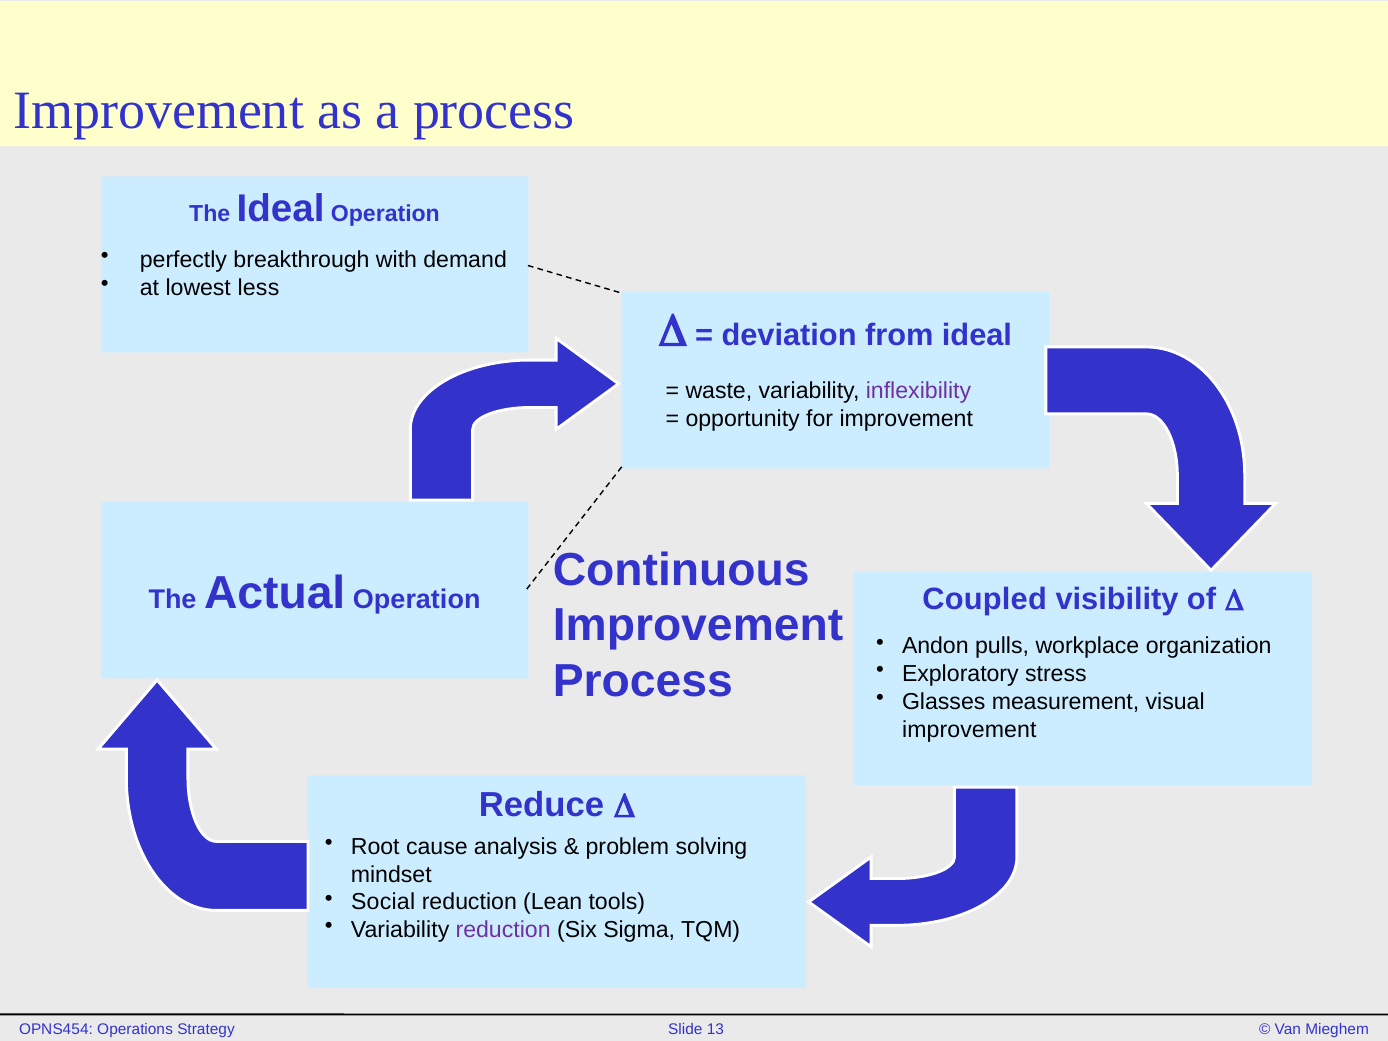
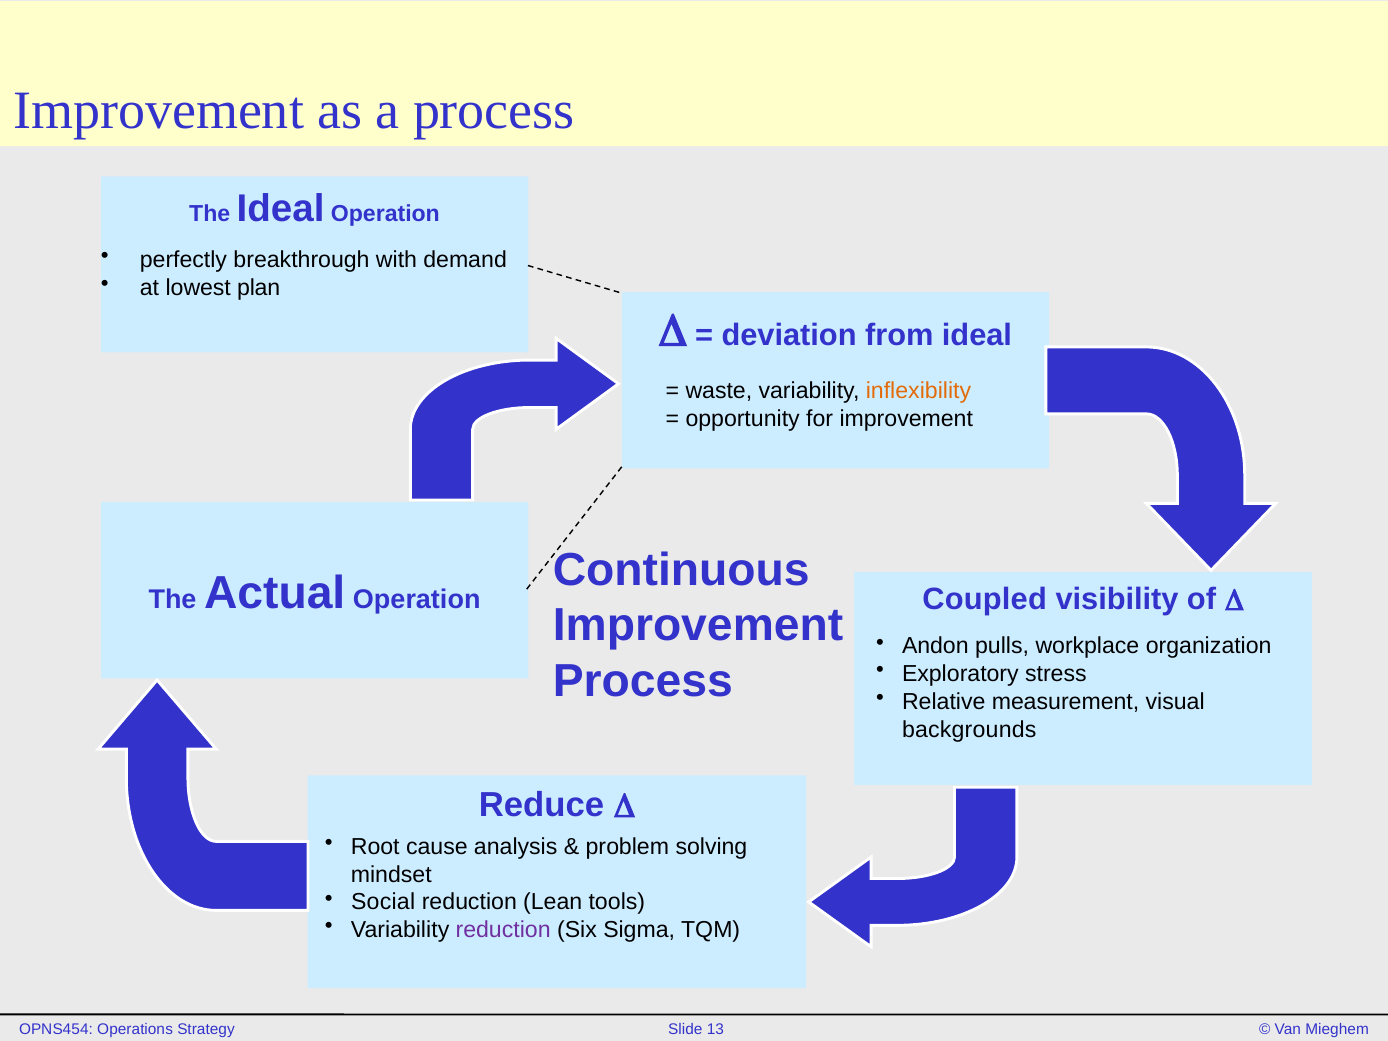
less: less -> plan
inflexibility colour: purple -> orange
Glasses: Glasses -> Relative
improvement at (969, 729): improvement -> backgrounds
